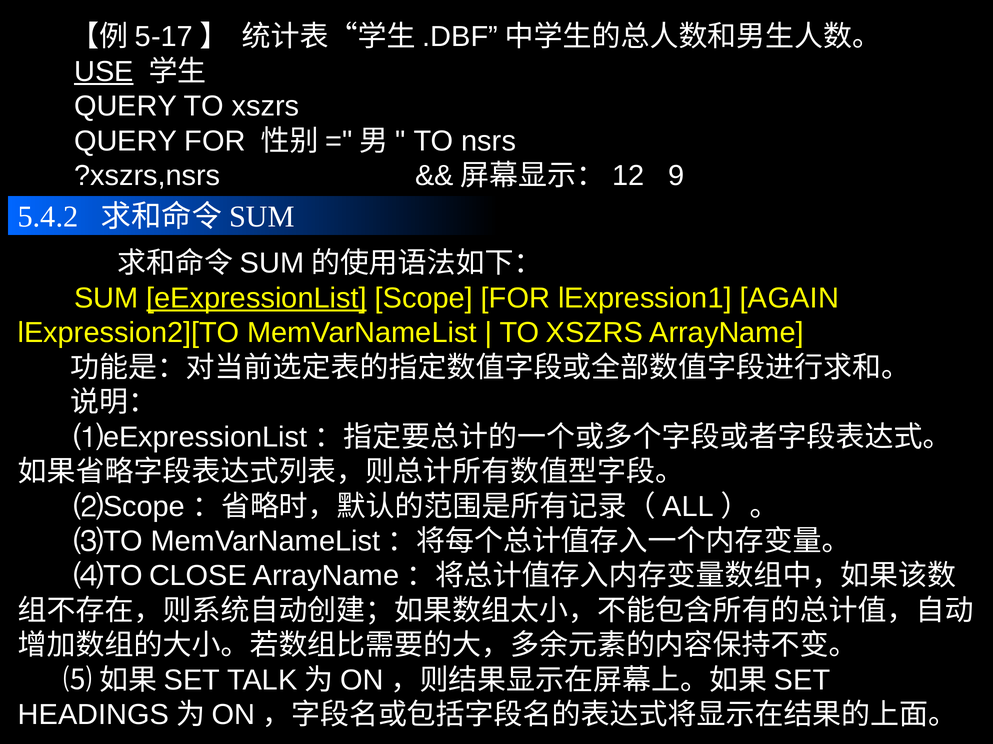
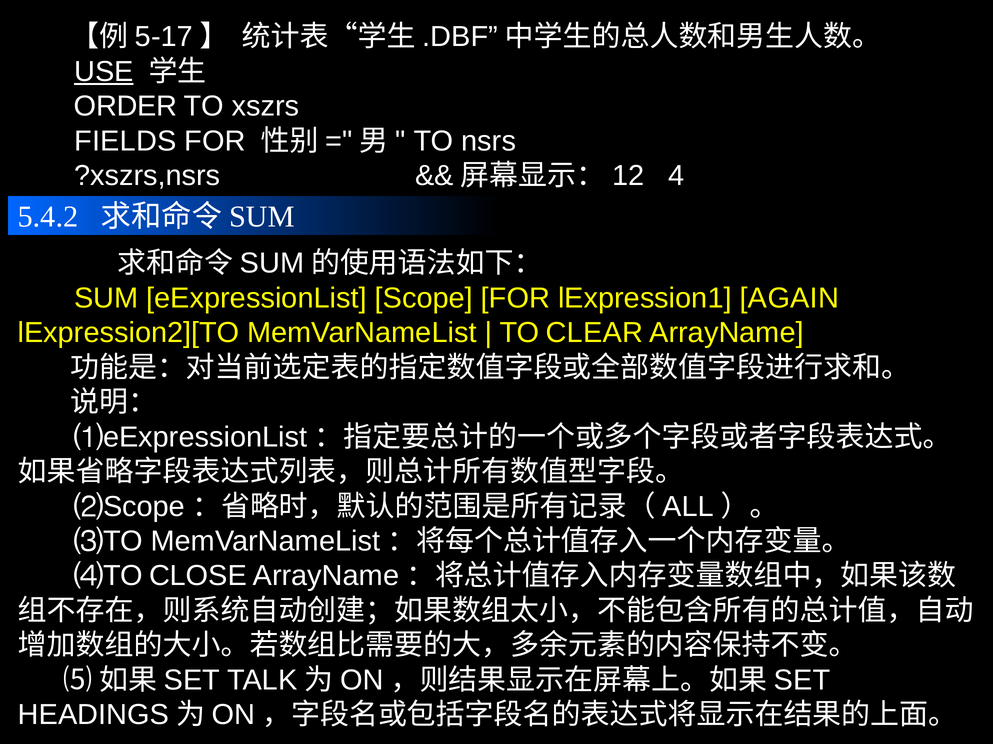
QUERY at (126, 106): QUERY -> ORDER
QUERY at (126, 141): QUERY -> FIELDS
9: 9 -> 4
eExpressionList underline: present -> none
XSZRS at (594, 333): XSZRS -> CLEAR
